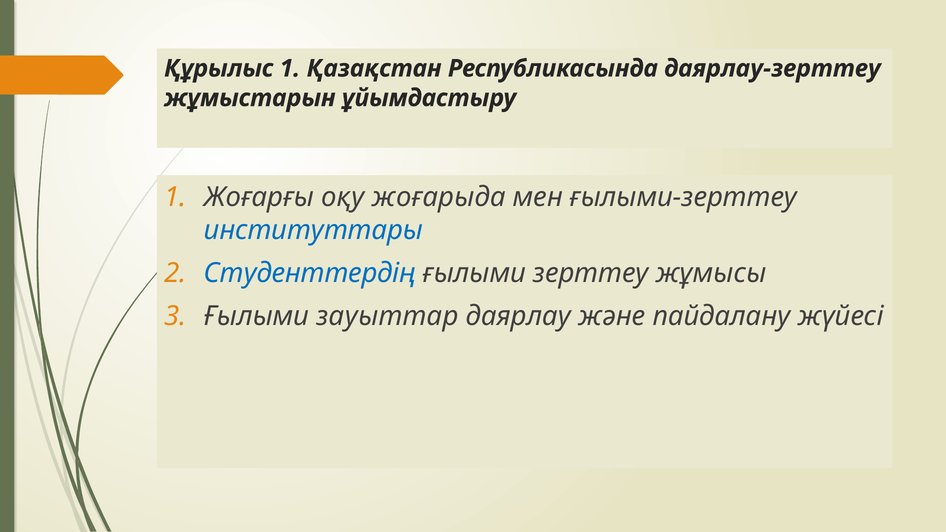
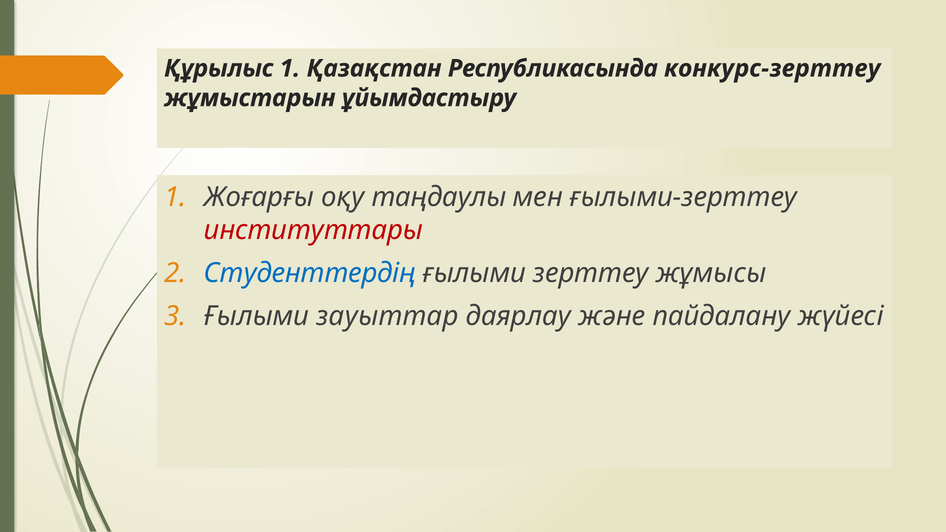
даярлау-зерттеу: даярлау-зерттеу -> конкурс-зерттеу
жоғарыда: жоғарыда -> таңдаулы
институттары colour: blue -> red
